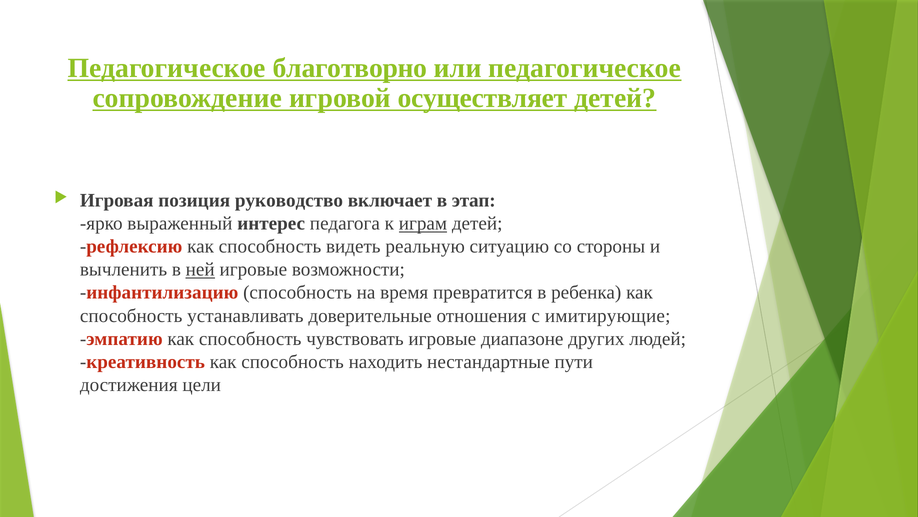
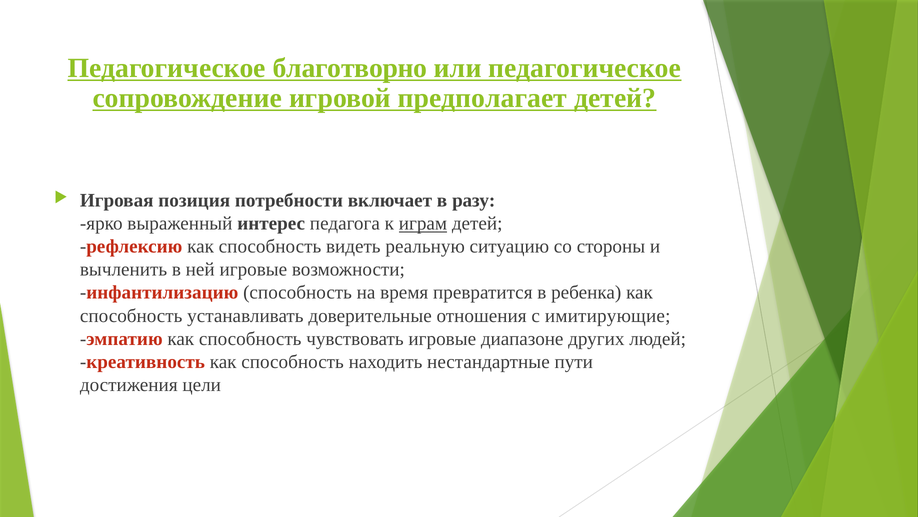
осуществляет: осуществляет -> предполагает
руководство: руководство -> потребности
этап: этап -> разу
ней underline: present -> none
